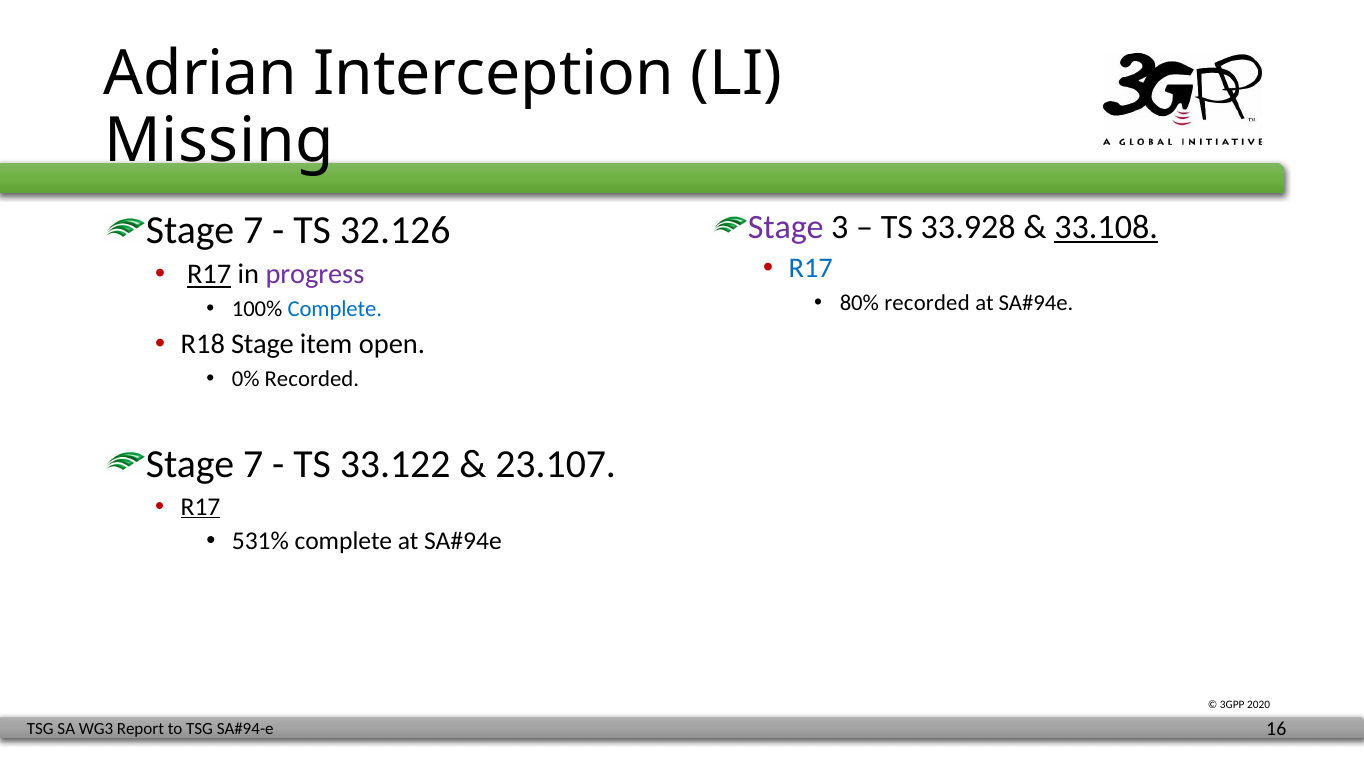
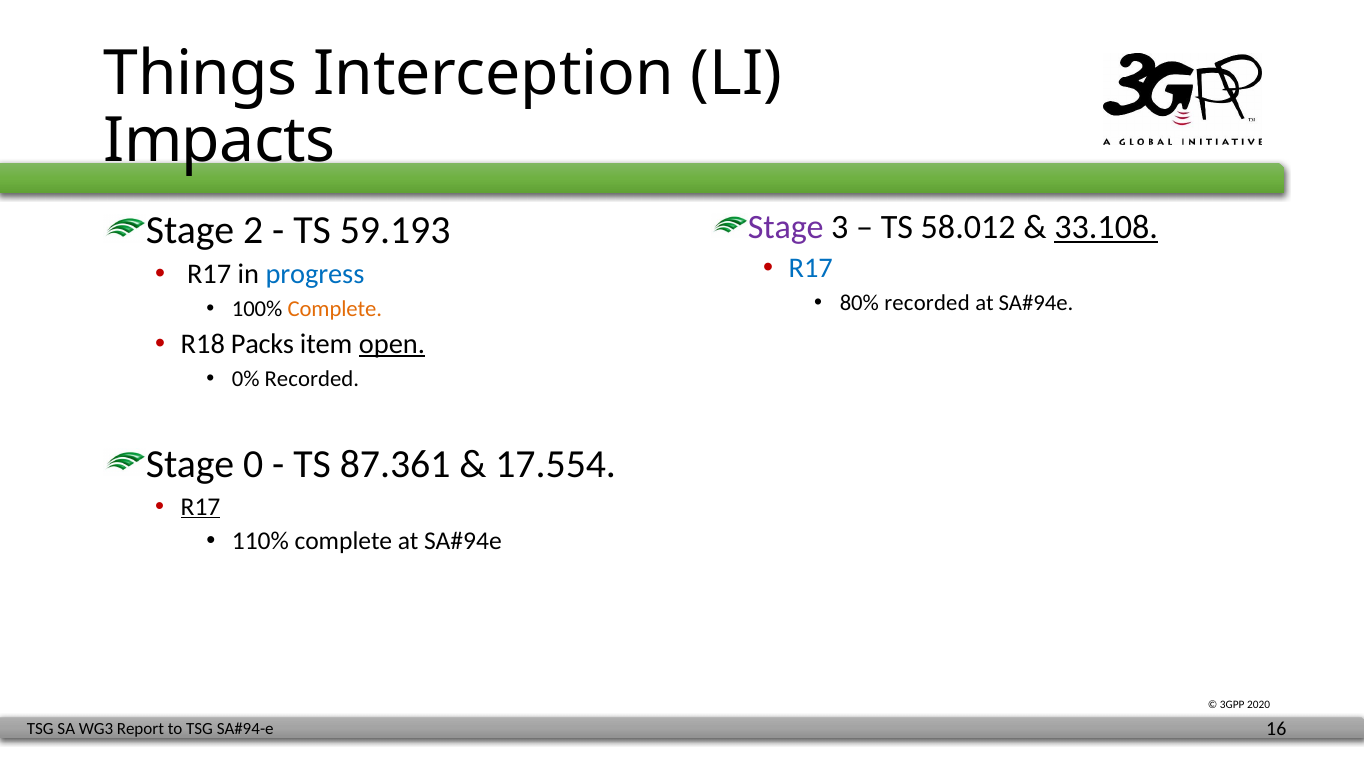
Adrian: Adrian -> Things
Missing: Missing -> Impacts
33.928: 33.928 -> 58.012
7 at (253, 231): 7 -> 2
32.126: 32.126 -> 59.193
R17 at (209, 275) underline: present -> none
progress colour: purple -> blue
Complete at (335, 309) colour: blue -> orange
R18 Stage: Stage -> Packs
open underline: none -> present
7 at (253, 464): 7 -> 0
33.122: 33.122 -> 87.361
23.107: 23.107 -> 17.554
531%: 531% -> 110%
